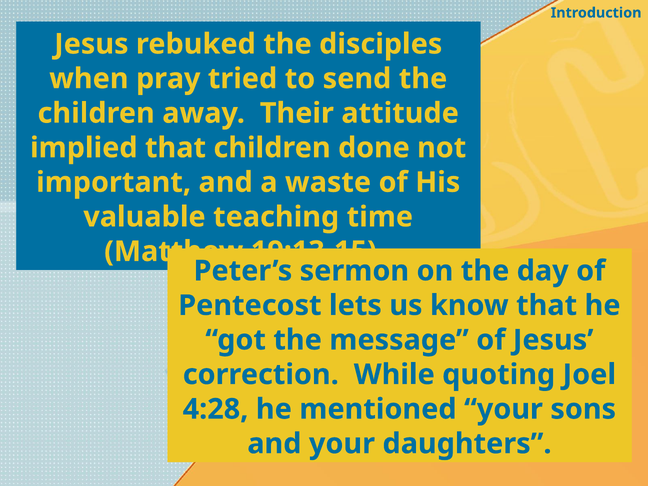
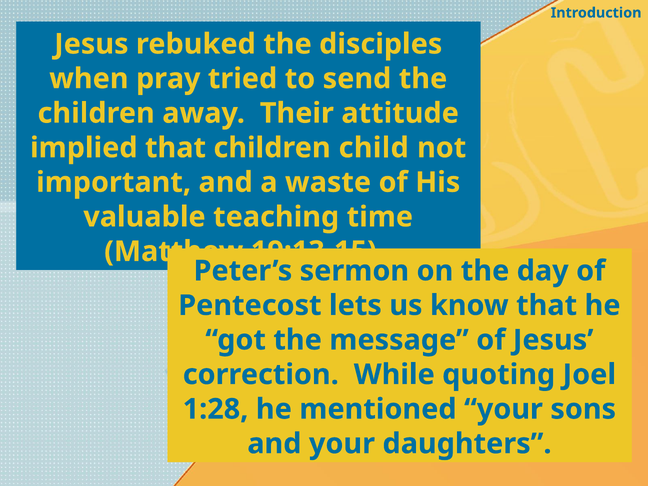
done: done -> child
4:28: 4:28 -> 1:28
